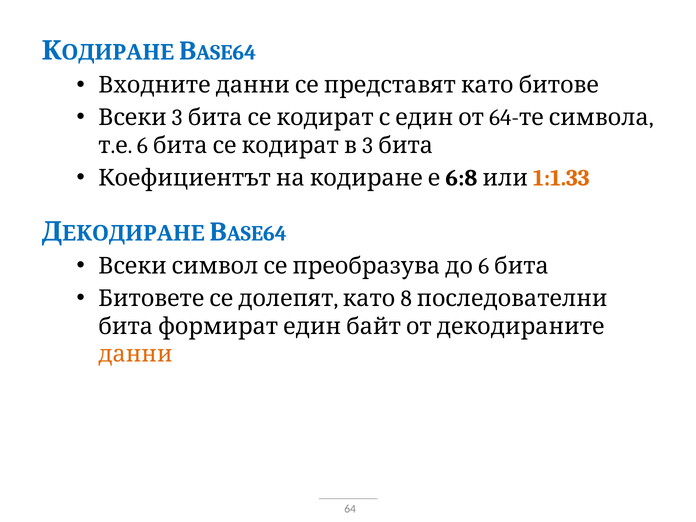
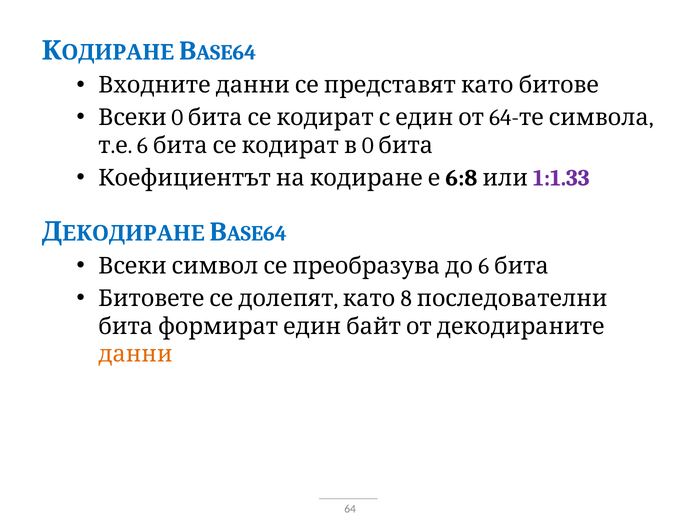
3 at (177, 118): 3 -> 0
6 3: 3 -> 0
1:1.33 colour: orange -> purple
